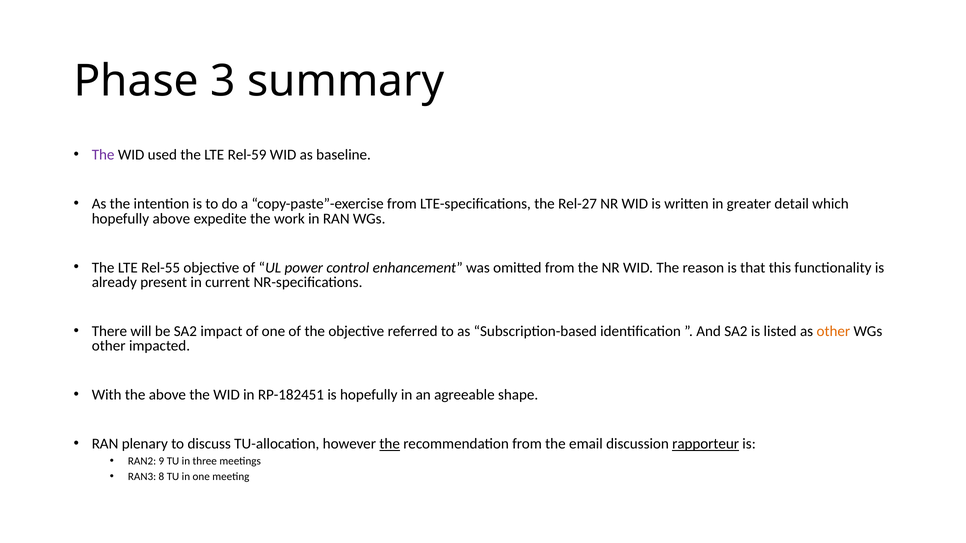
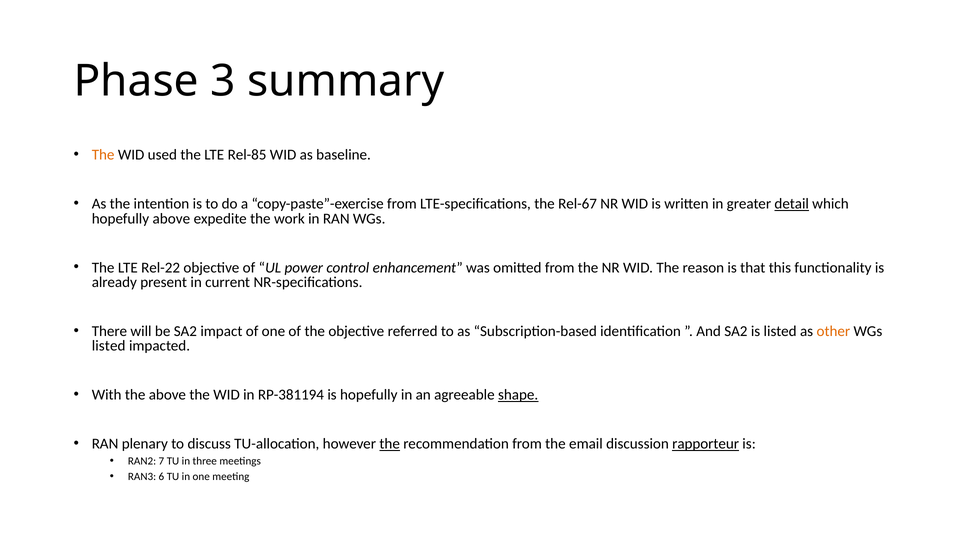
The at (103, 155) colour: purple -> orange
Rel-59: Rel-59 -> Rel-85
Rel-27: Rel-27 -> Rel-67
detail underline: none -> present
Rel-55: Rel-55 -> Rel-22
other at (109, 346): other -> listed
RP-182451: RP-182451 -> RP-381194
shape underline: none -> present
9: 9 -> 7
8: 8 -> 6
